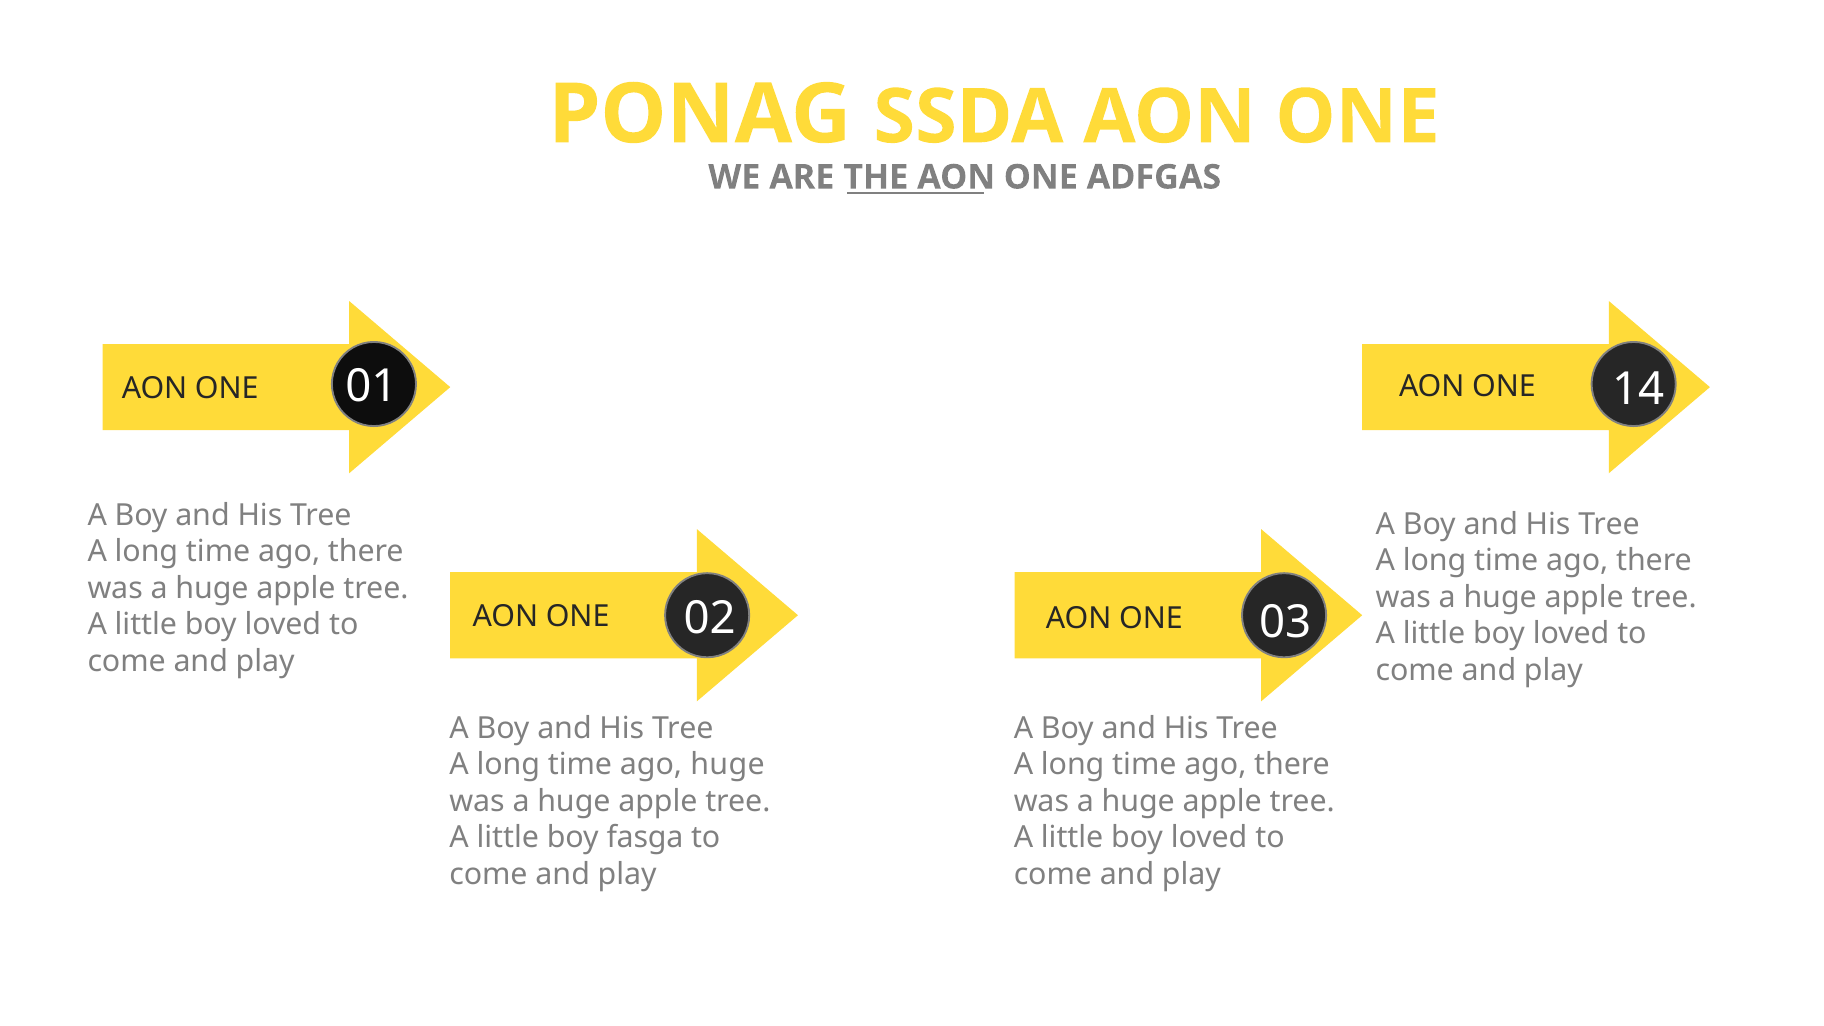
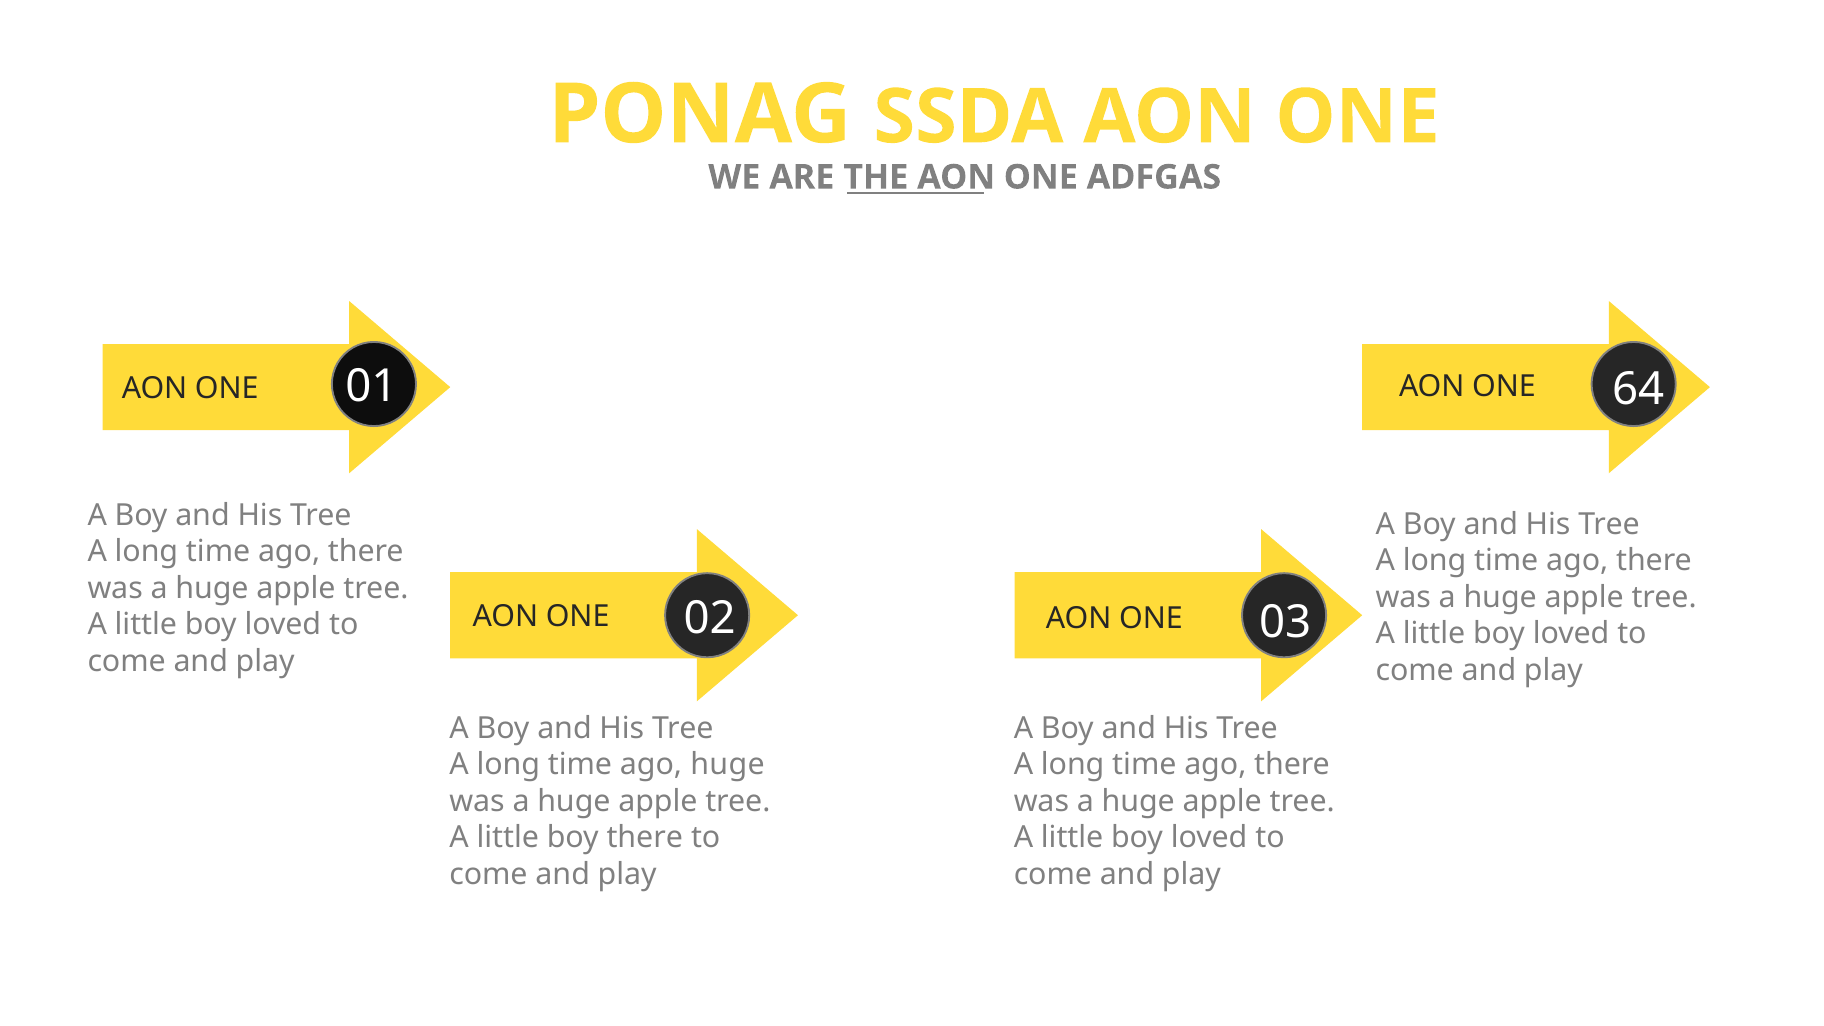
14: 14 -> 64
boy fasga: fasga -> there
